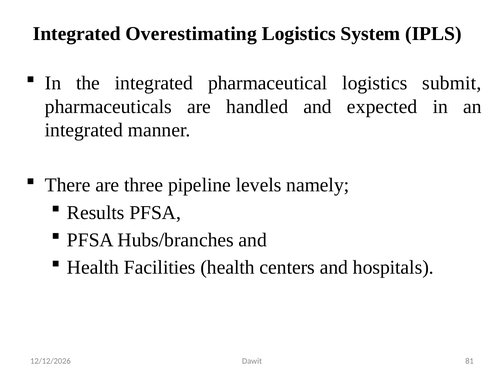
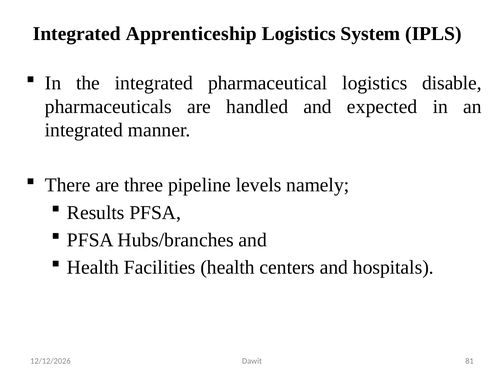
Overestimating: Overestimating -> Apprenticeship
submit: submit -> disable
